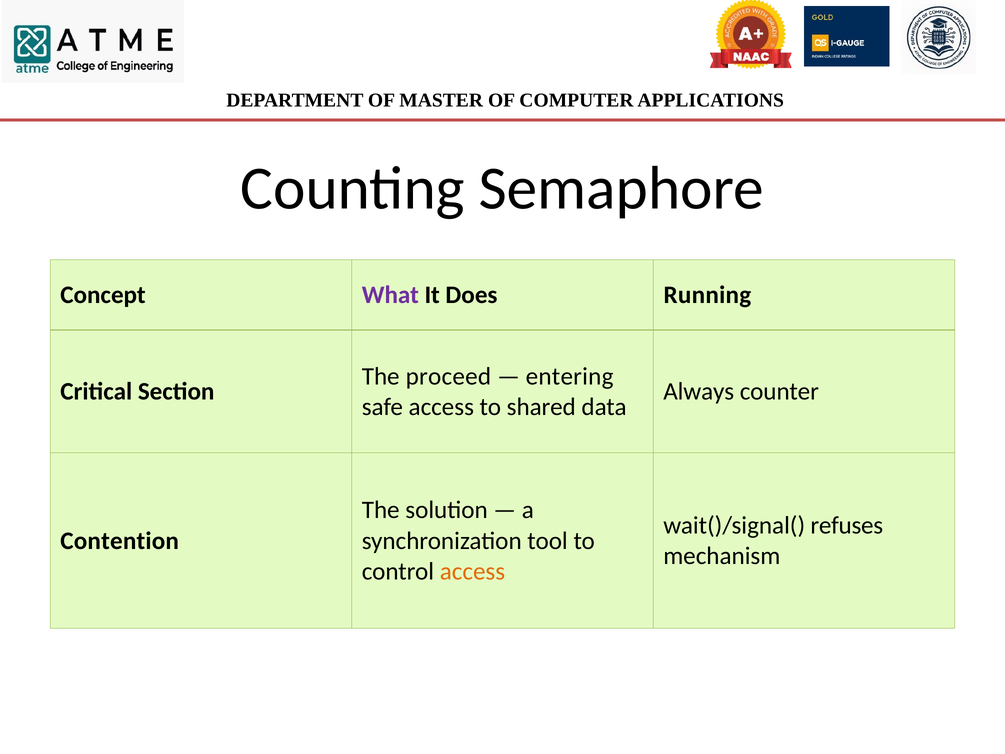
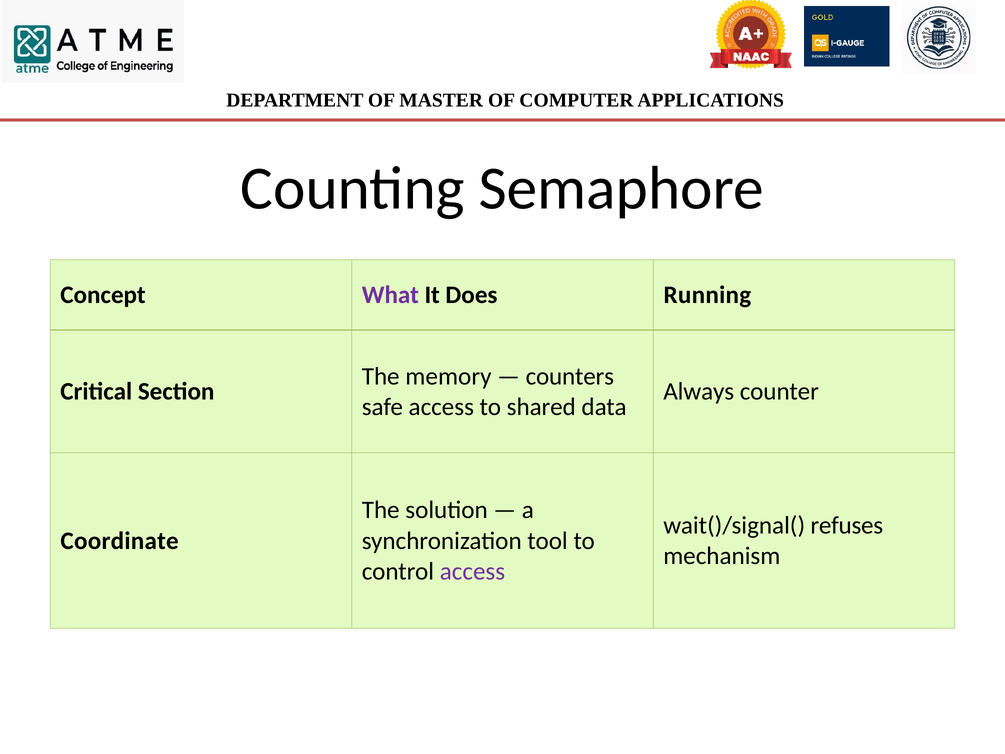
proceed: proceed -> memory
entering: entering -> counters
Contention: Contention -> Coordinate
access at (472, 571) colour: orange -> purple
